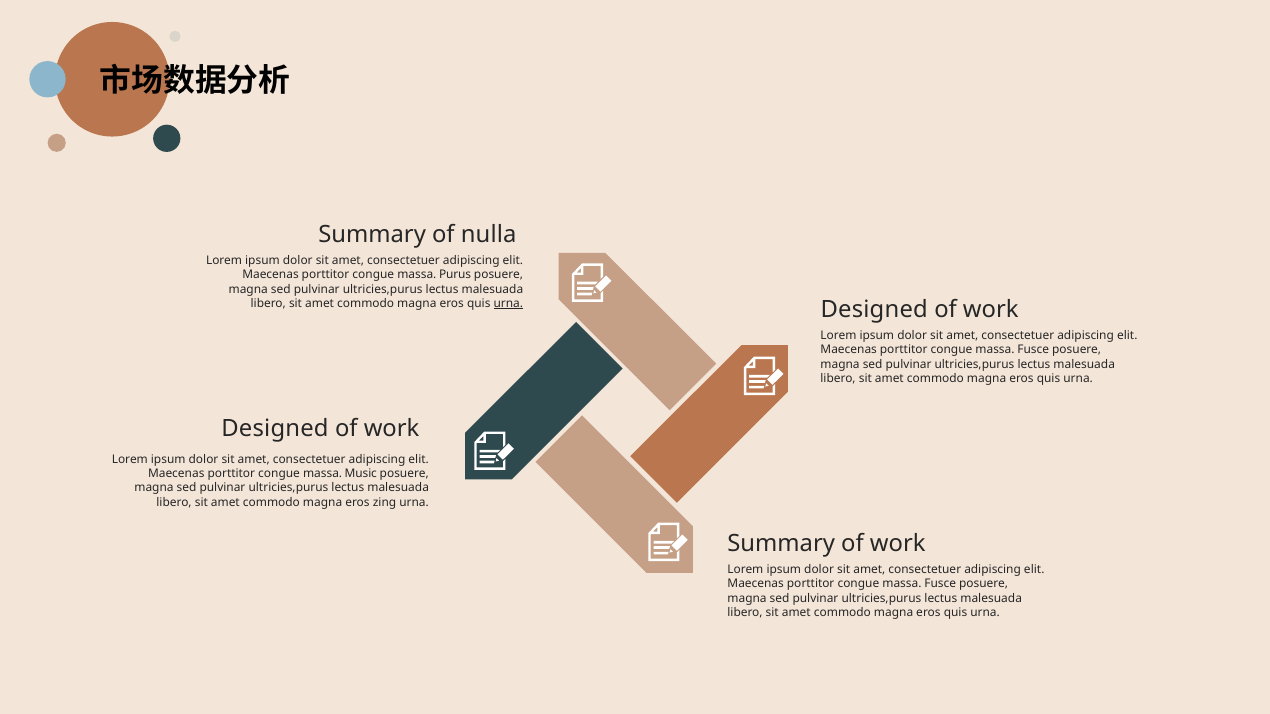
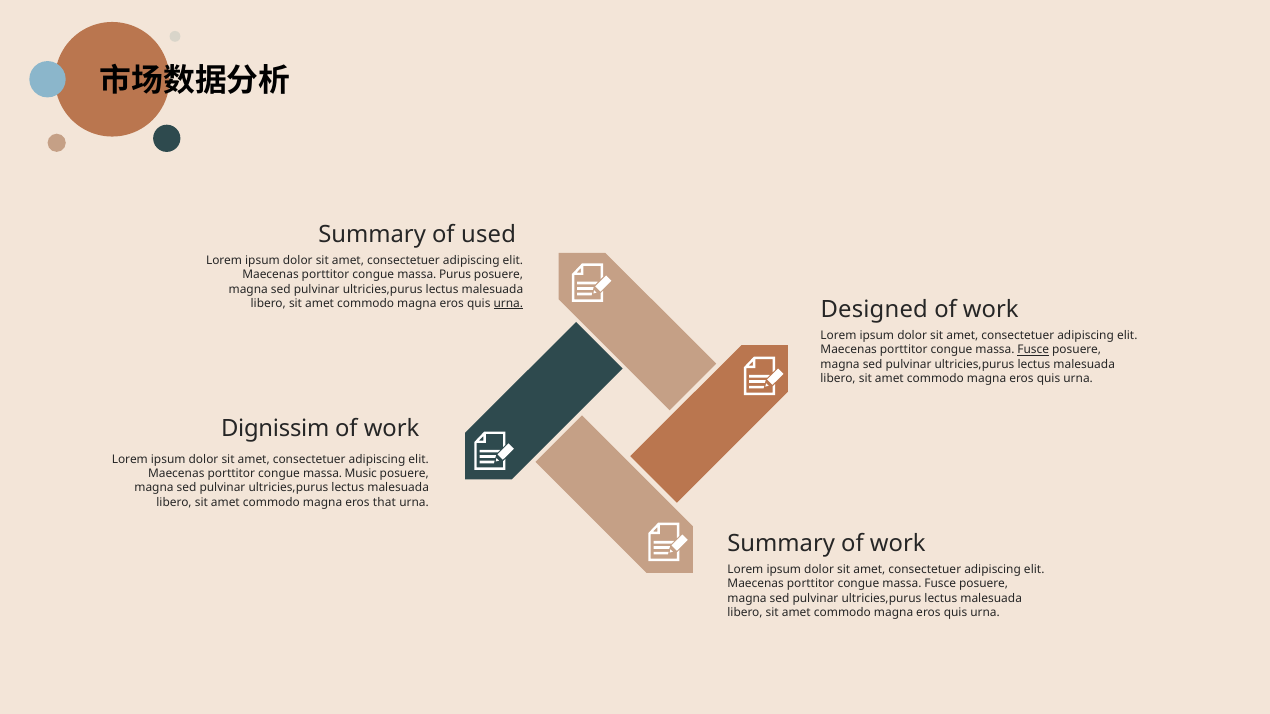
nulla: nulla -> used
Fusce at (1033, 350) underline: none -> present
Designed at (275, 429): Designed -> Dignissim
zing: zing -> that
